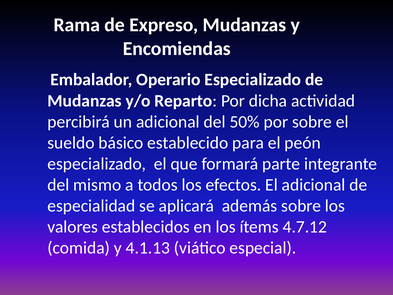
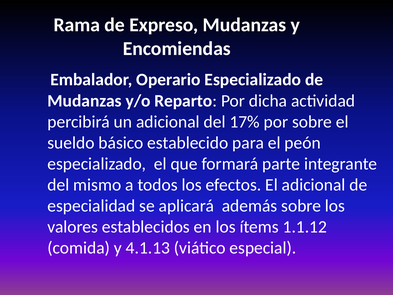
50%: 50% -> 17%
4.7.12: 4.7.12 -> 1.1.12
